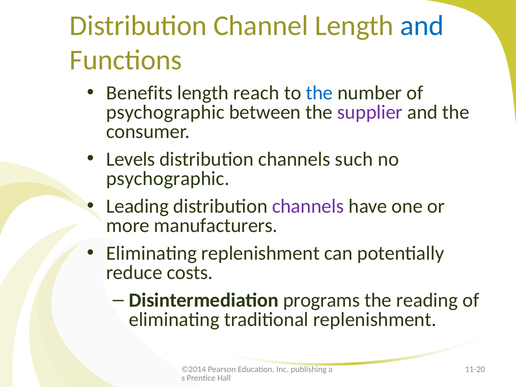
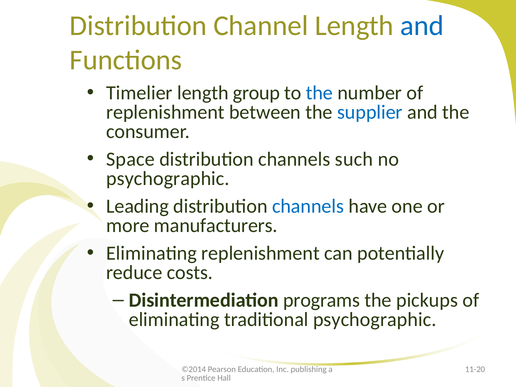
Benefits: Benefits -> Timelier
reach: reach -> group
psychographic at (165, 112): psychographic -> replenishment
supplier colour: purple -> blue
Levels: Levels -> Space
channels at (308, 206) colour: purple -> blue
reading: reading -> pickups
traditional replenishment: replenishment -> psychographic
